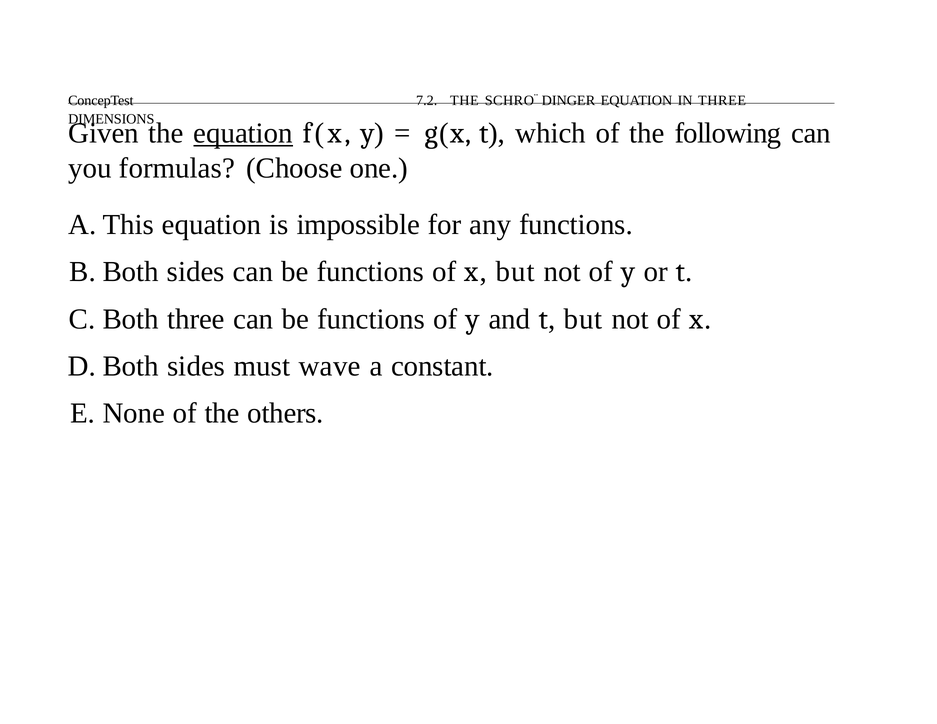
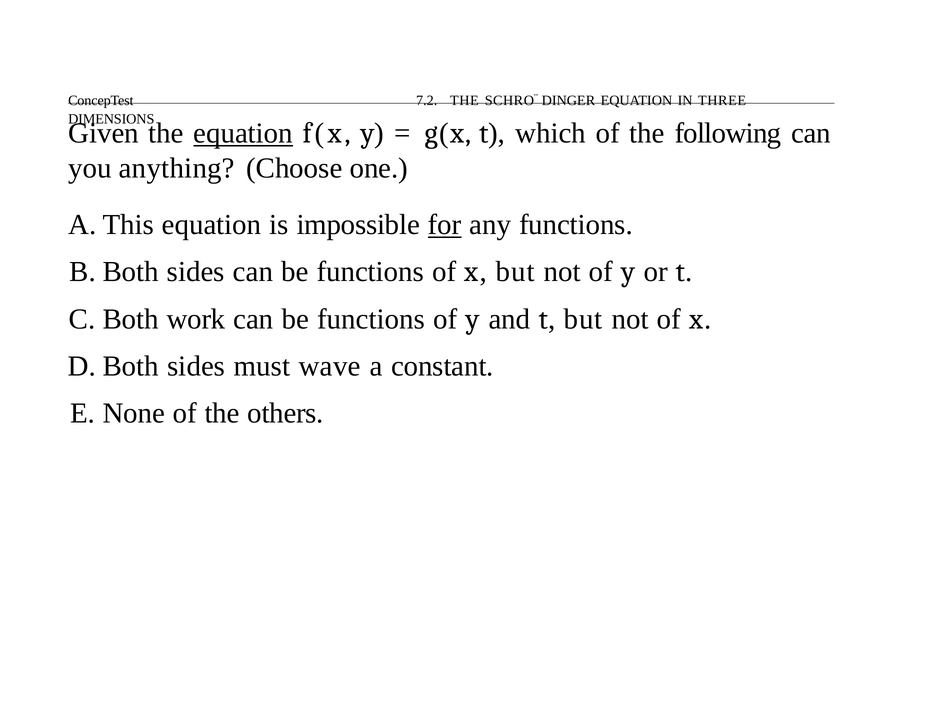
formulas: formulas -> anything
for underline: none -> present
three at (196, 319): three -> work
